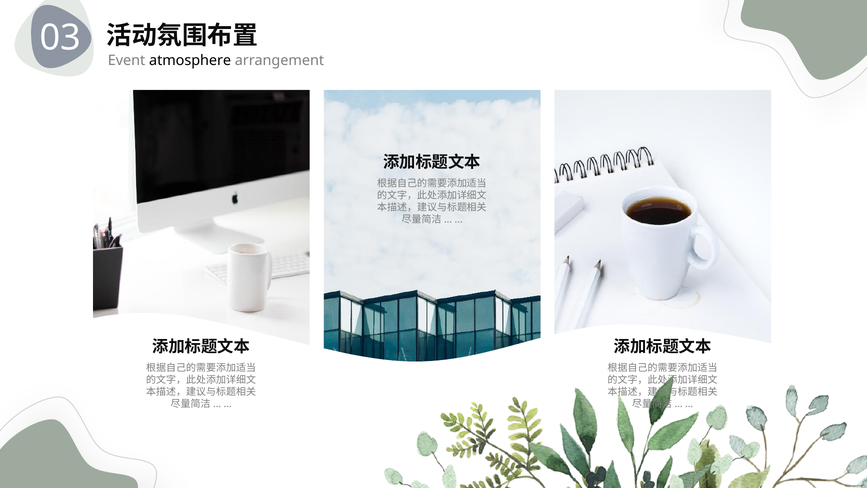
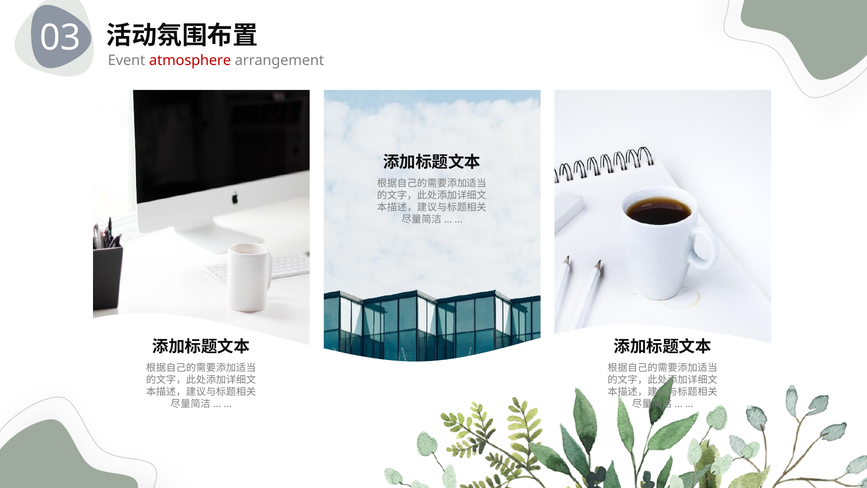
atmosphere colour: black -> red
